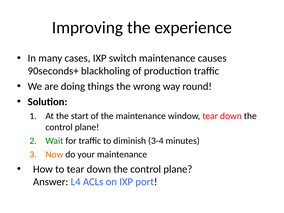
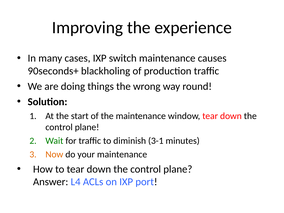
3-4: 3-4 -> 3-1
